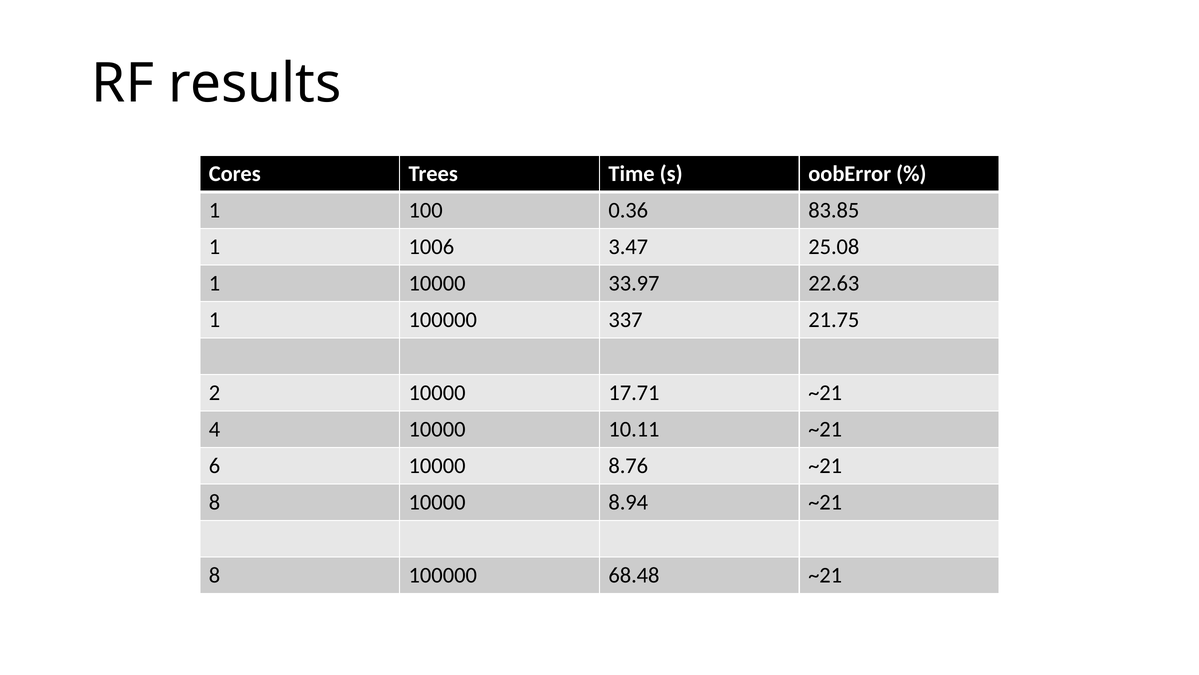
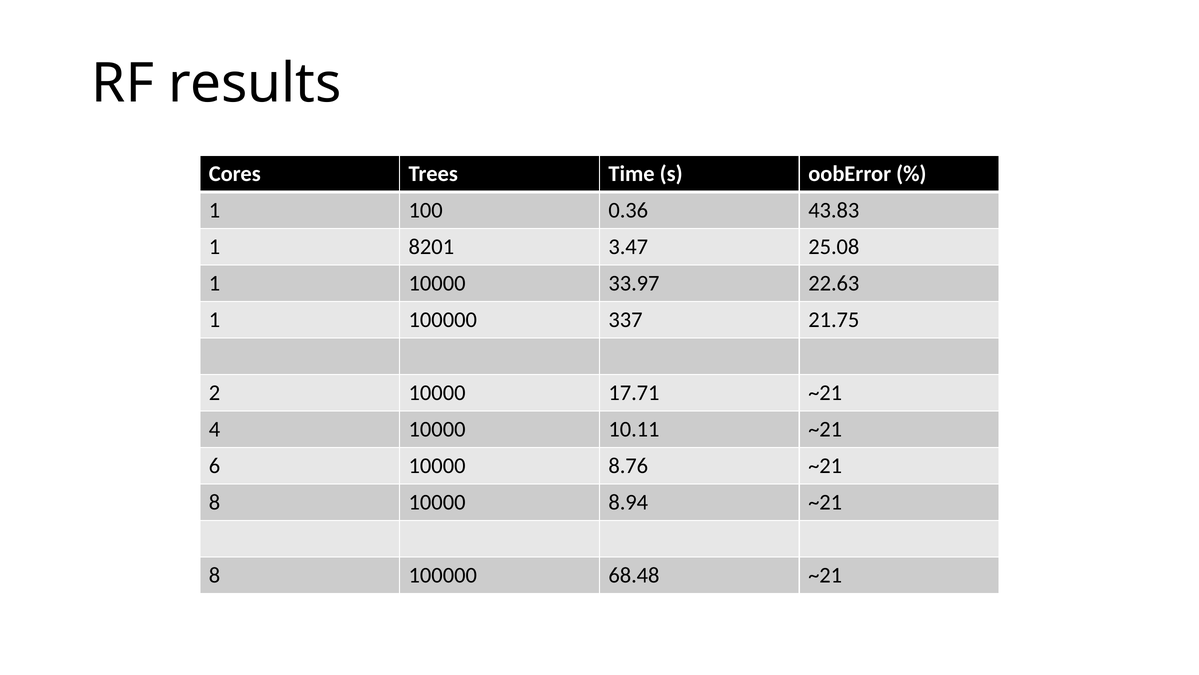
83.85: 83.85 -> 43.83
1006: 1006 -> 8201
